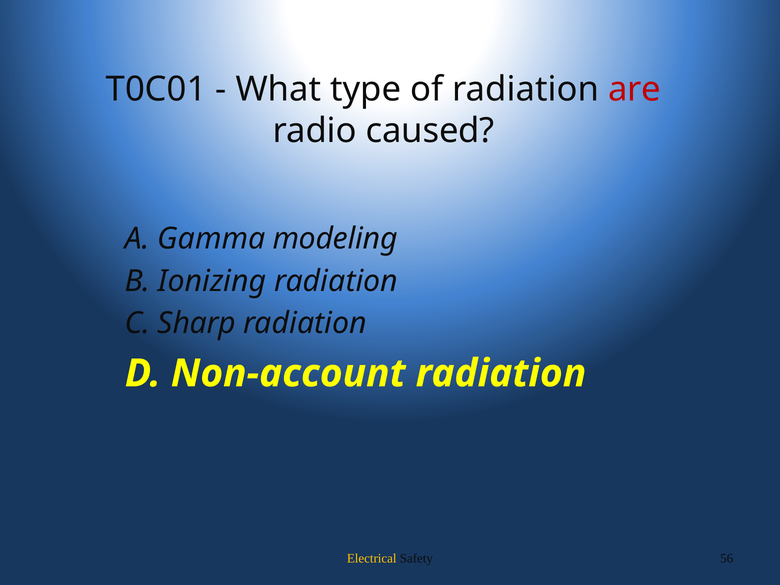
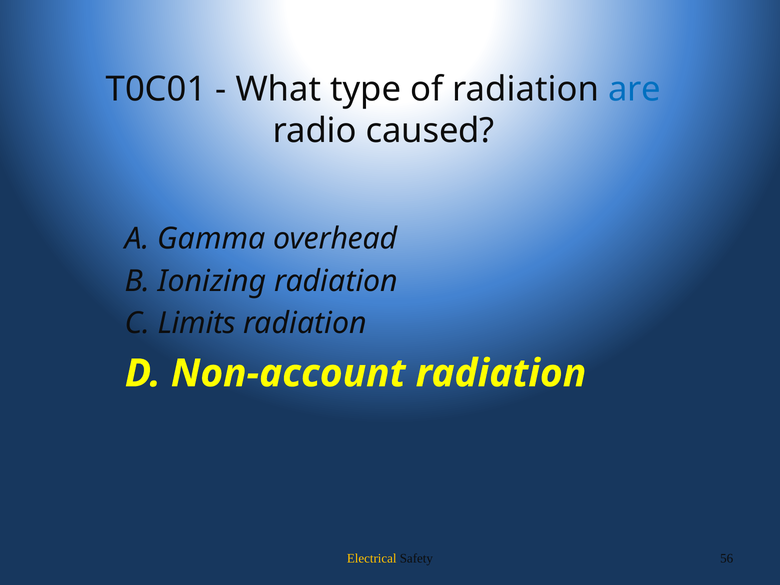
are colour: red -> blue
modeling: modeling -> overhead
Sharp: Sharp -> Limits
